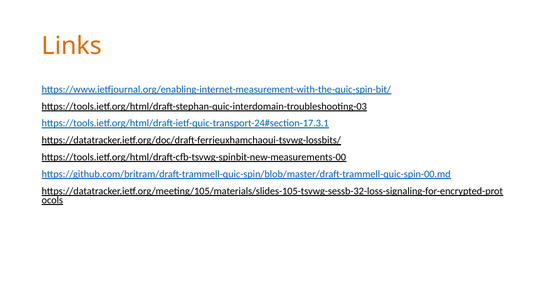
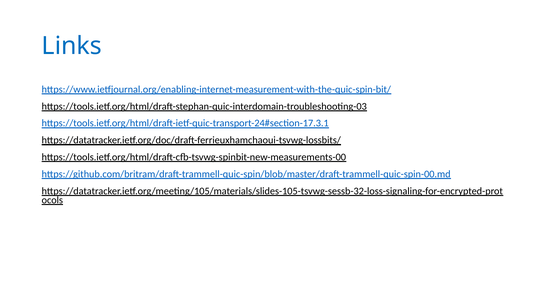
Links colour: orange -> blue
